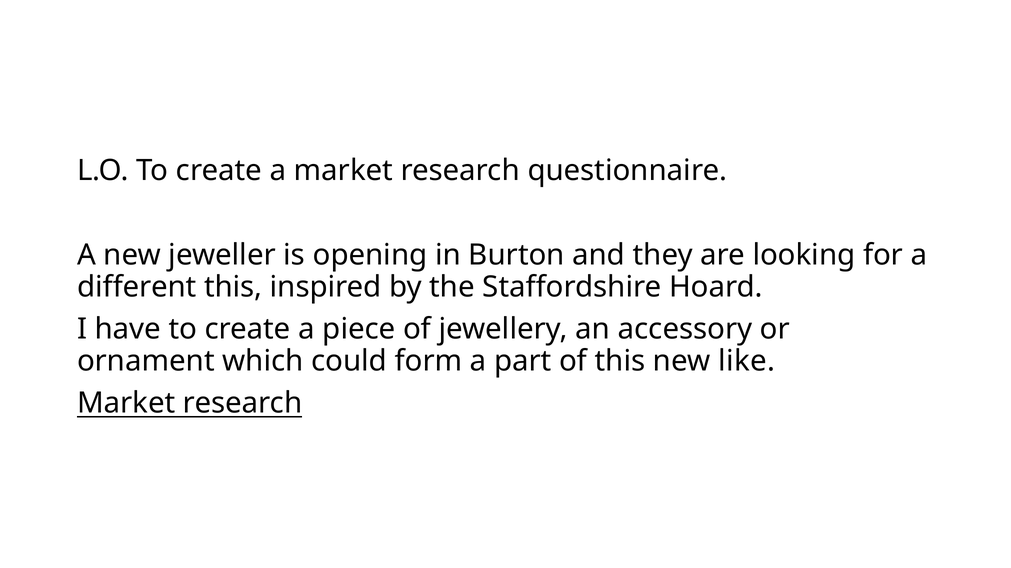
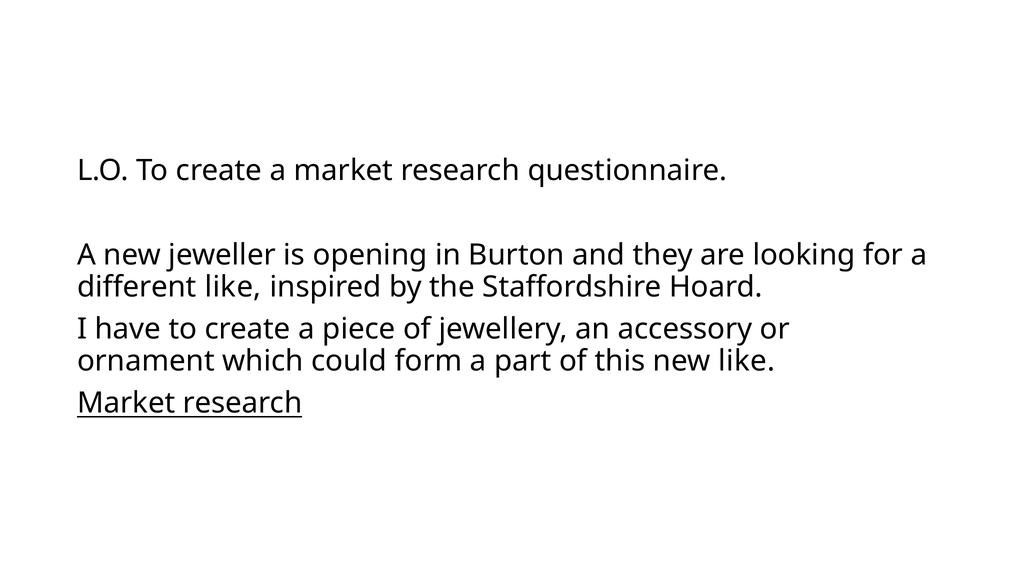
different this: this -> like
